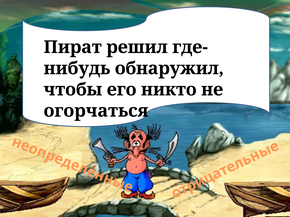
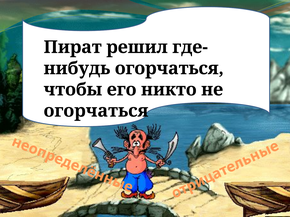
обнаружил at (169, 69): обнаружил -> огорчаться
